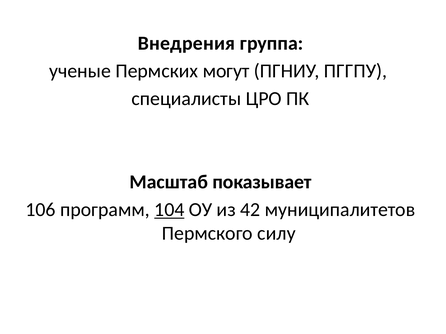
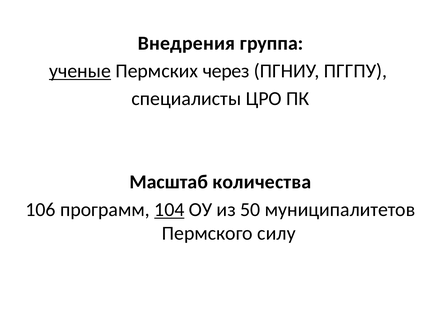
ученые underline: none -> present
могут: могут -> через
показывает: показывает -> количества
42: 42 -> 50
